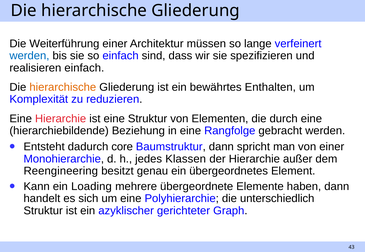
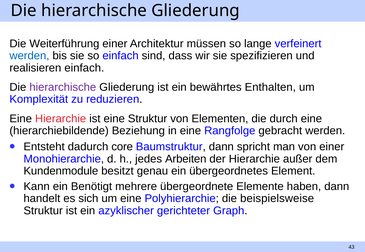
hierarchische at (63, 87) colour: orange -> purple
Klassen: Klassen -> Arbeiten
Reengineering: Reengineering -> Kundenmodule
Loading: Loading -> Benötigt
unterschiedlich: unterschiedlich -> beispielsweise
